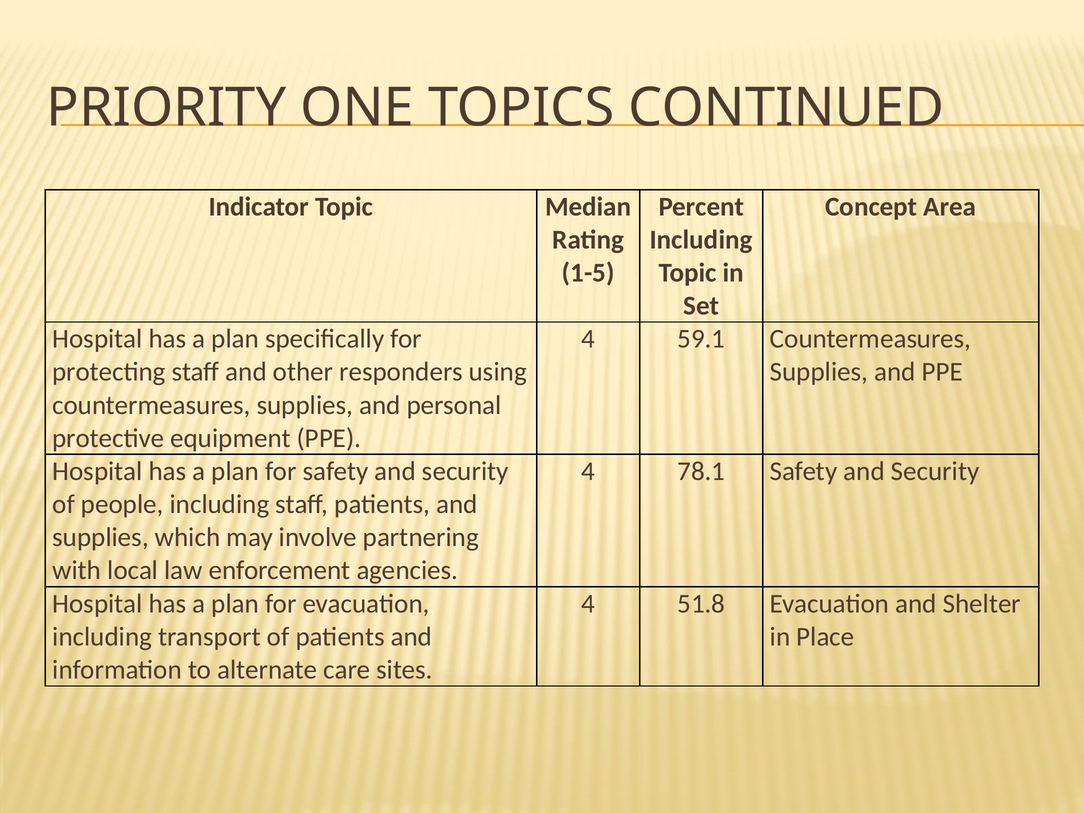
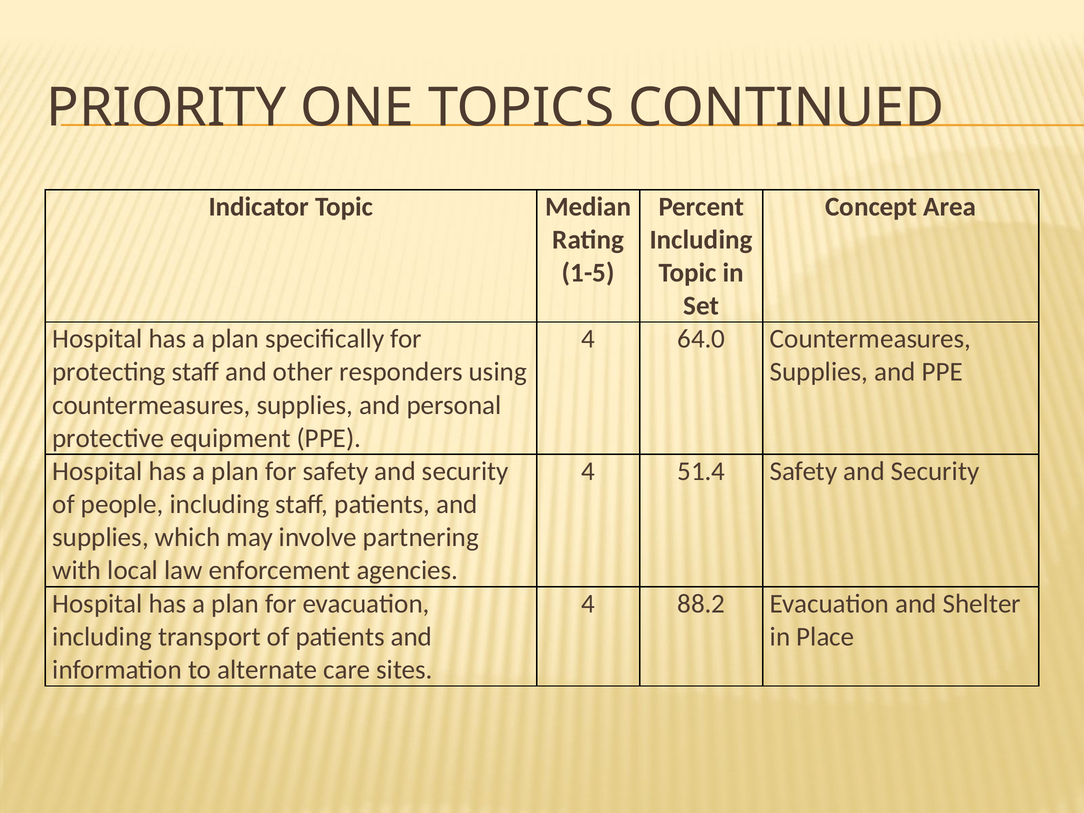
59.1: 59.1 -> 64.0
78.1: 78.1 -> 51.4
51.8: 51.8 -> 88.2
